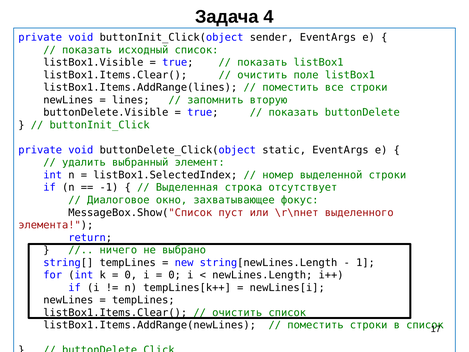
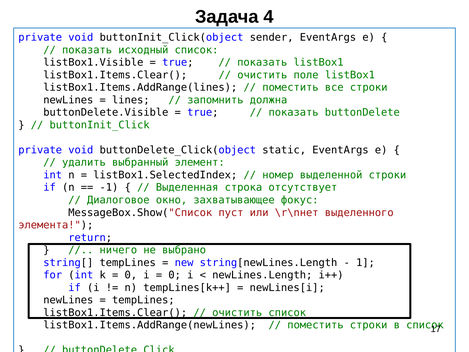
вторую: вторую -> должна
